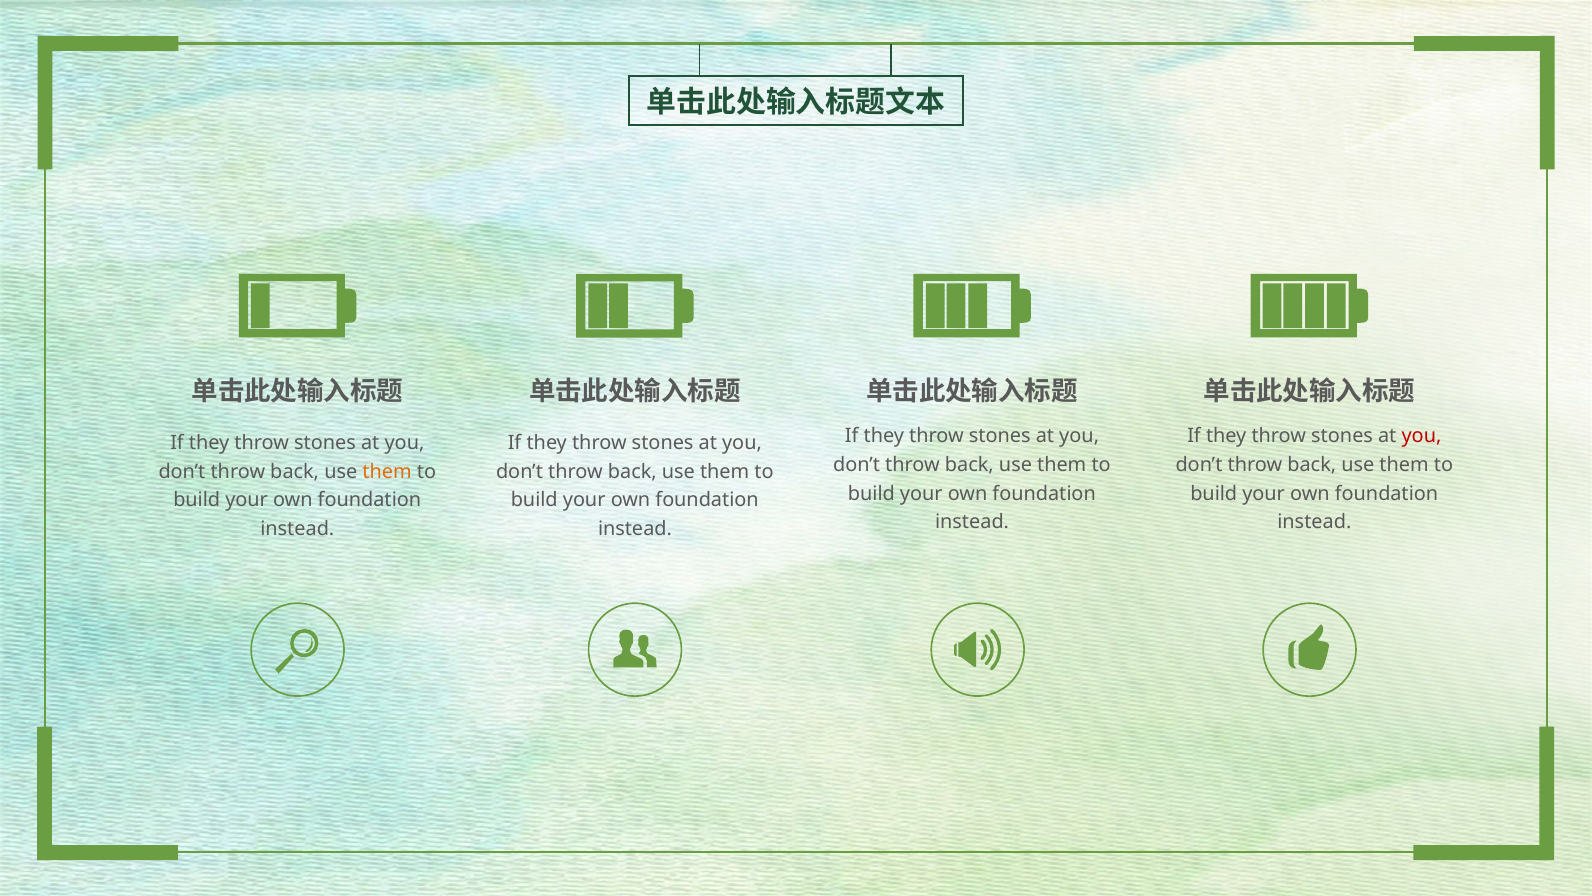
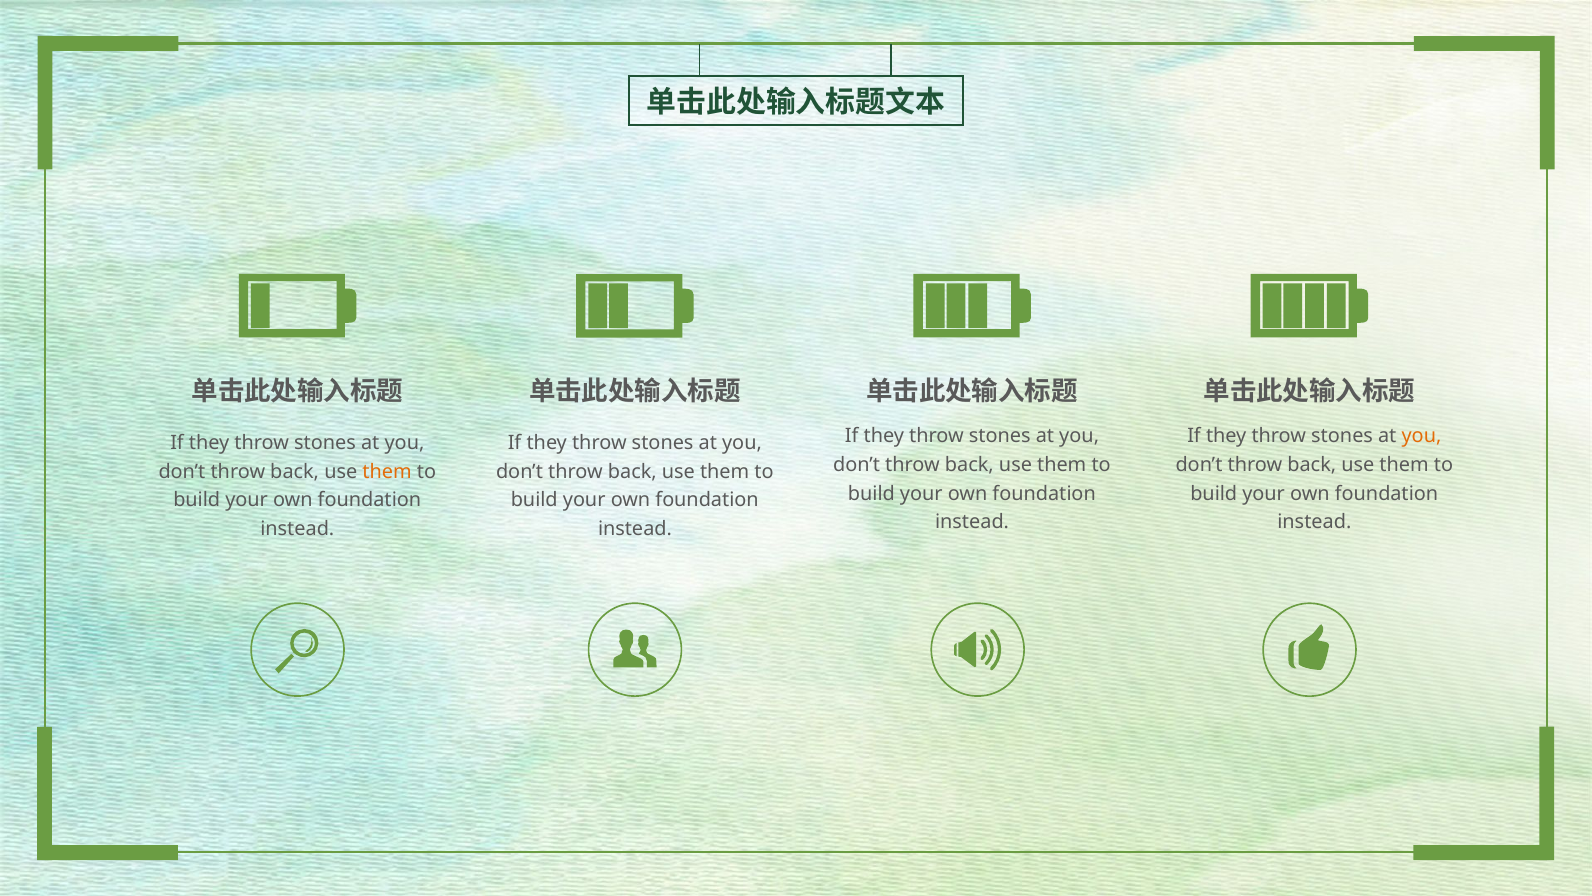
you at (1421, 436) colour: red -> orange
